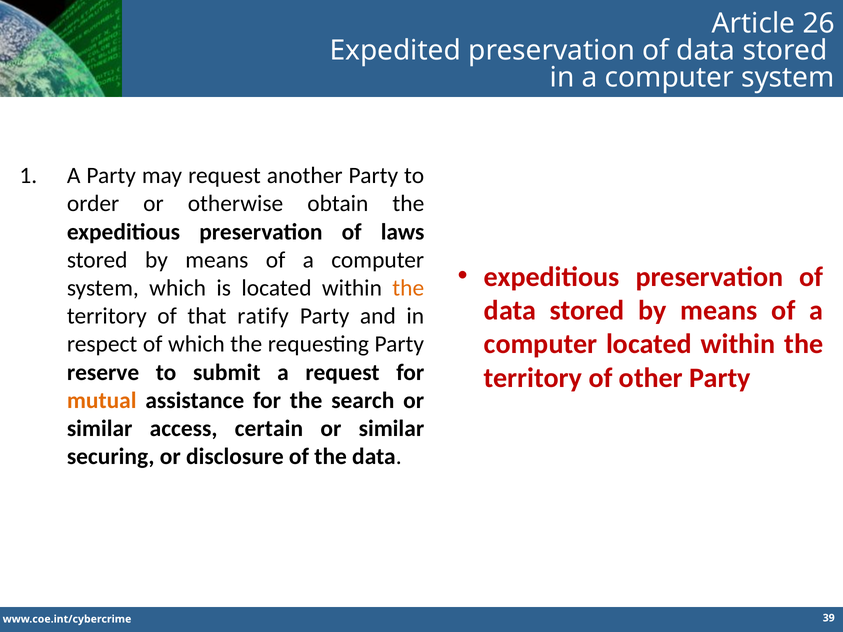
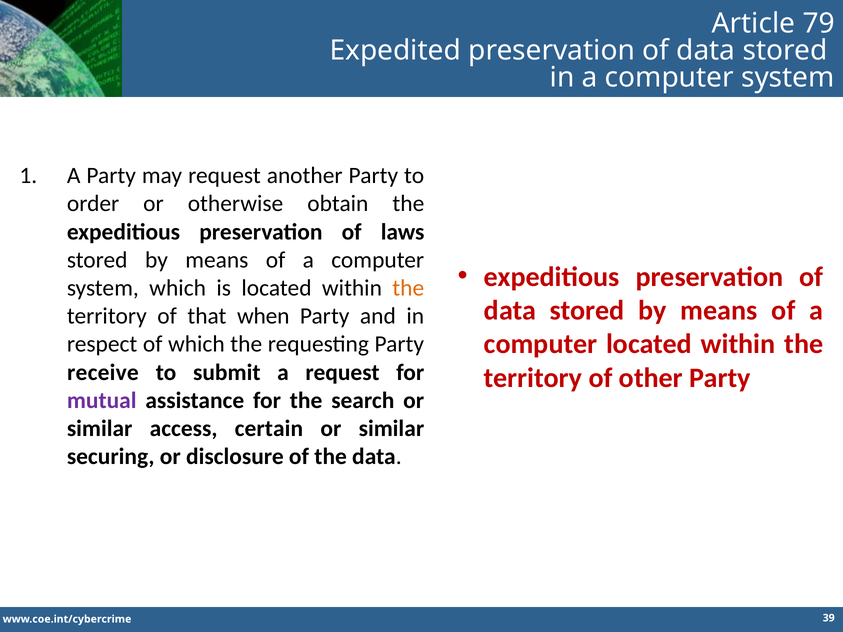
26: 26 -> 79
ratify: ratify -> when
reserve: reserve -> receive
mutual colour: orange -> purple
